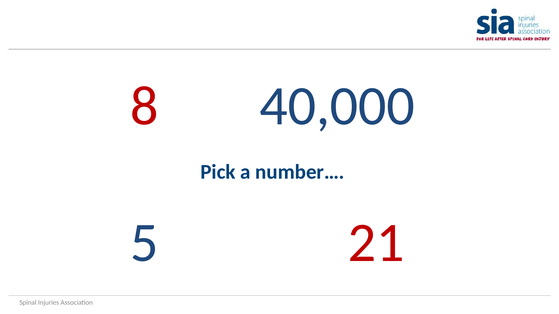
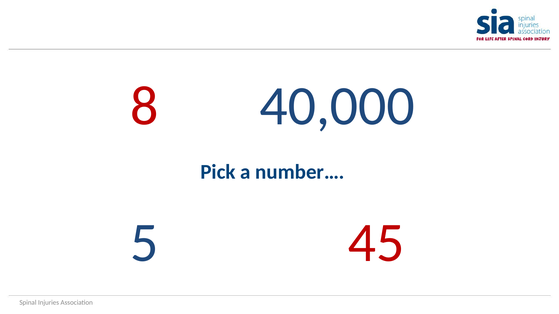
21: 21 -> 45
